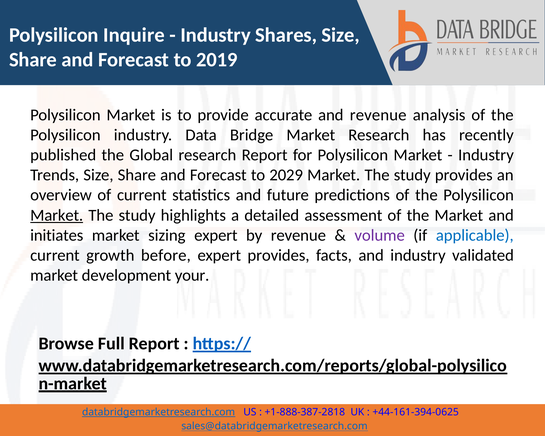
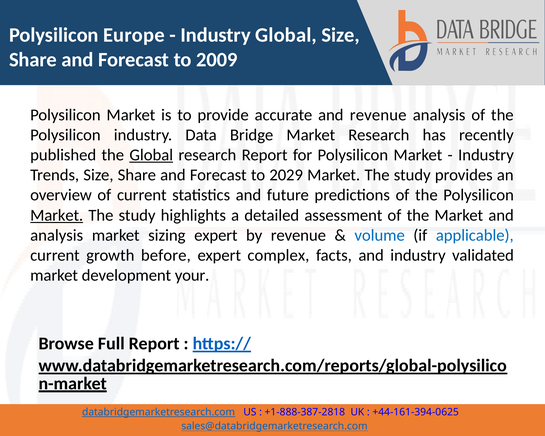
Inquire: Inquire -> Europe
Industry Shares: Shares -> Global
2019: 2019 -> 2009
Global at (151, 155) underline: none -> present
initiates at (57, 235): initiates -> analysis
volume colour: purple -> blue
expert provides: provides -> complex
